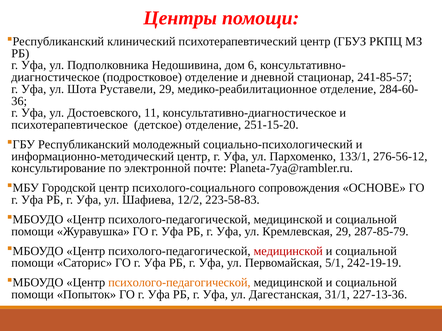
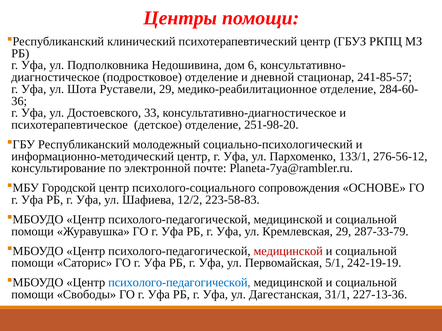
11: 11 -> 33
251-15-20: 251-15-20 -> 251-98-20
287-85-79: 287-85-79 -> 287-33-79
психолого-педагогической at (179, 283) colour: orange -> blue
Попыток: Попыток -> Свободы
